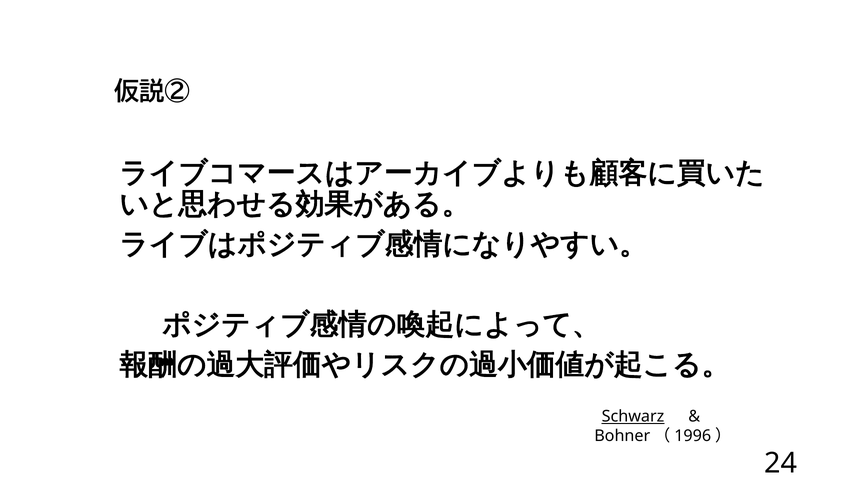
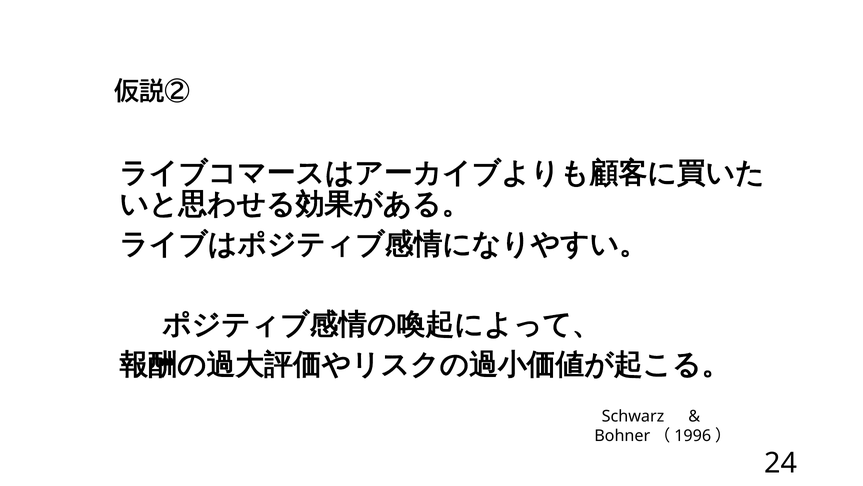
Schwarz underline: present -> none
